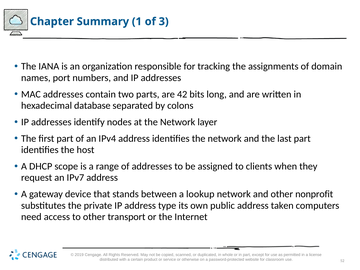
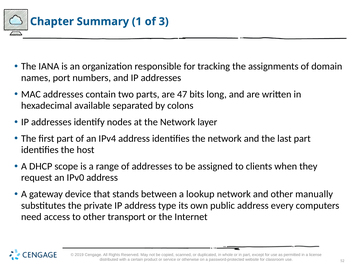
42: 42 -> 47
database: database -> available
7: 7 -> 0
nonprofit: nonprofit -> manually
taken: taken -> every
